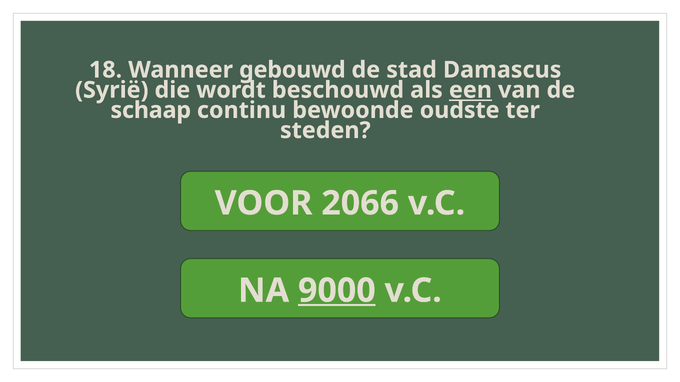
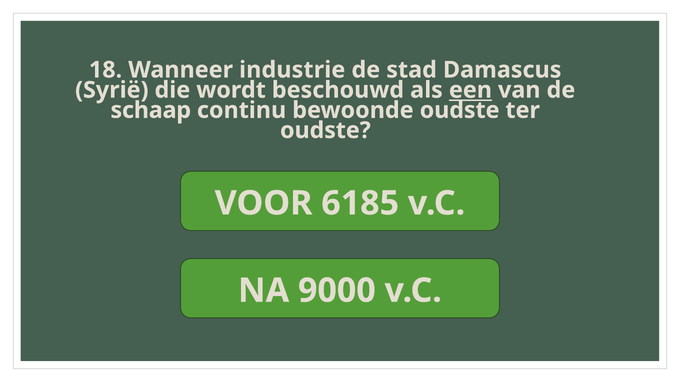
gebouwd: gebouwd -> industrie
steden at (325, 131): steden -> oudste
2066: 2066 -> 6185
9000 underline: present -> none
